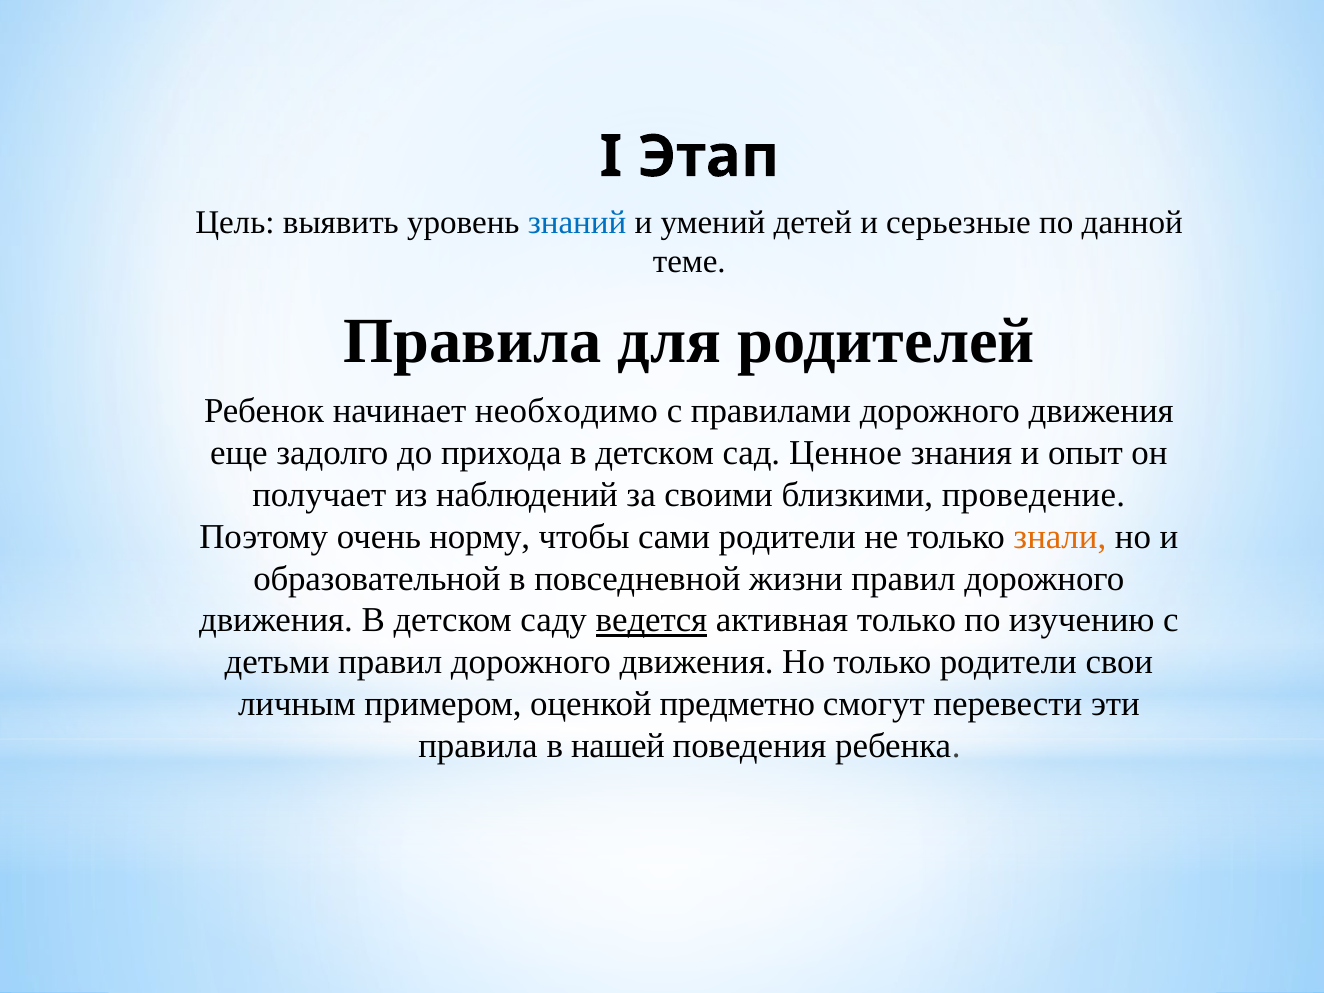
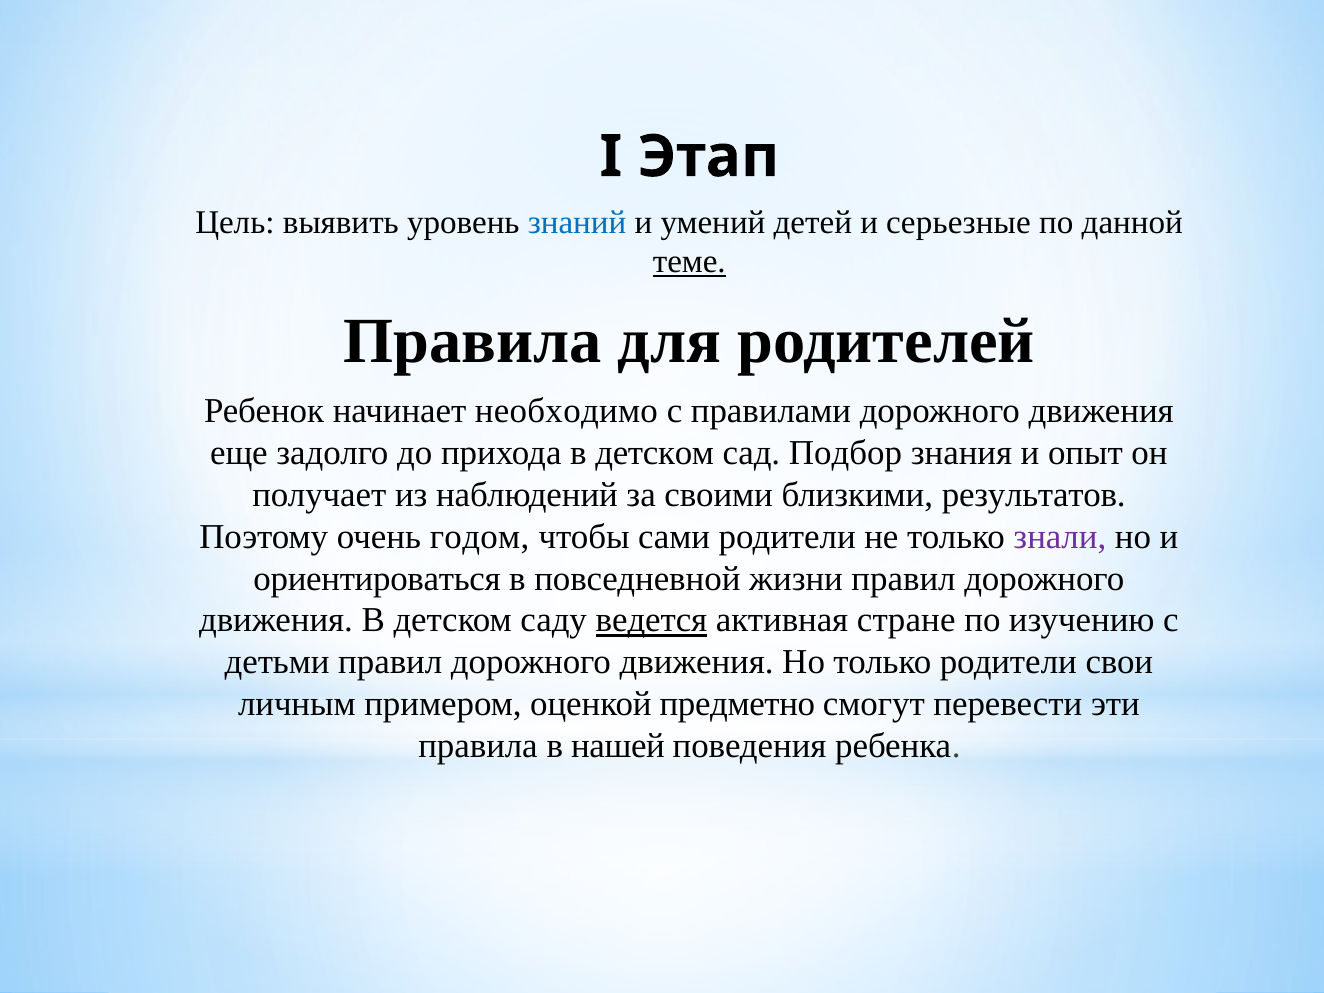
теме underline: none -> present
Ценное: Ценное -> Подбор
проведение: проведение -> результатов
норму: норму -> годом
знали colour: orange -> purple
образовательной: образовательной -> ориентироваться
активная только: только -> стране
